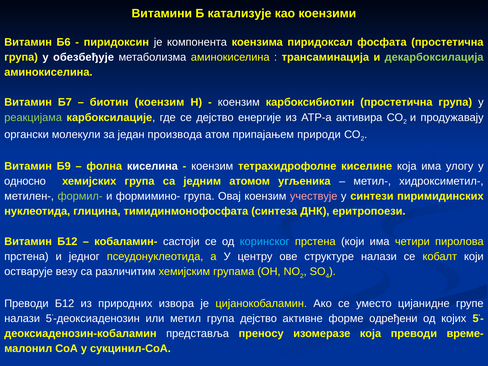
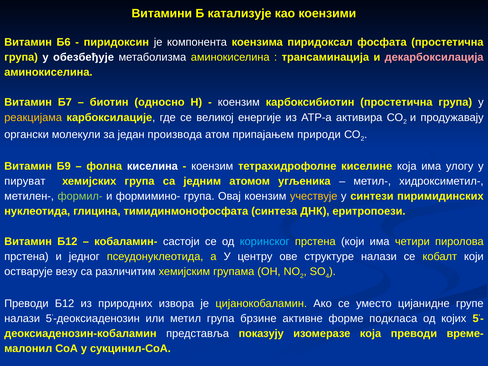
декарбоксилација colour: light green -> pink
биотин коензим: коензим -> односно
реакцијама colour: light green -> yellow
се дејство: дејство -> великој
односно: односно -> пируват
учествује colour: pink -> yellow
група дејство: дејство -> брзине
одређени: одређени -> подкласа
преносу: преносу -> показују
